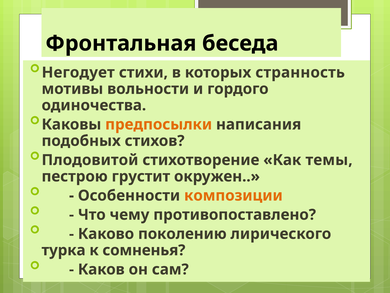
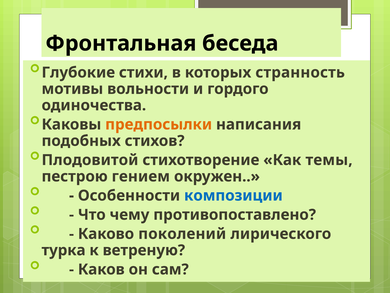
Негодует: Негодует -> Глубокие
грустит: грустит -> гением
композиции colour: orange -> blue
поколению: поколению -> поколений
сомненья: сомненья -> ветреную
